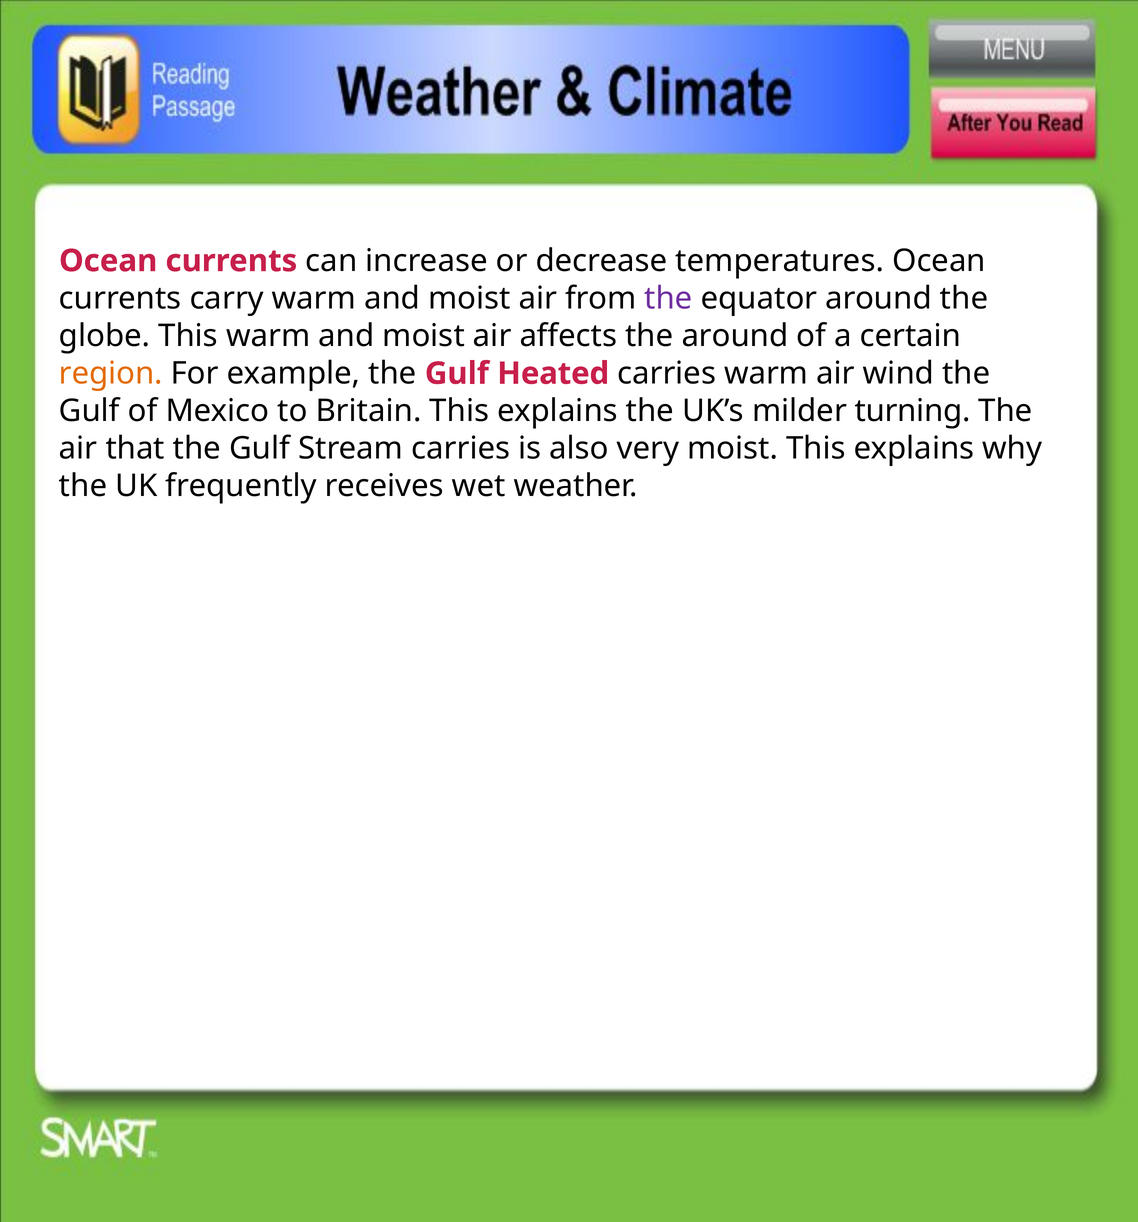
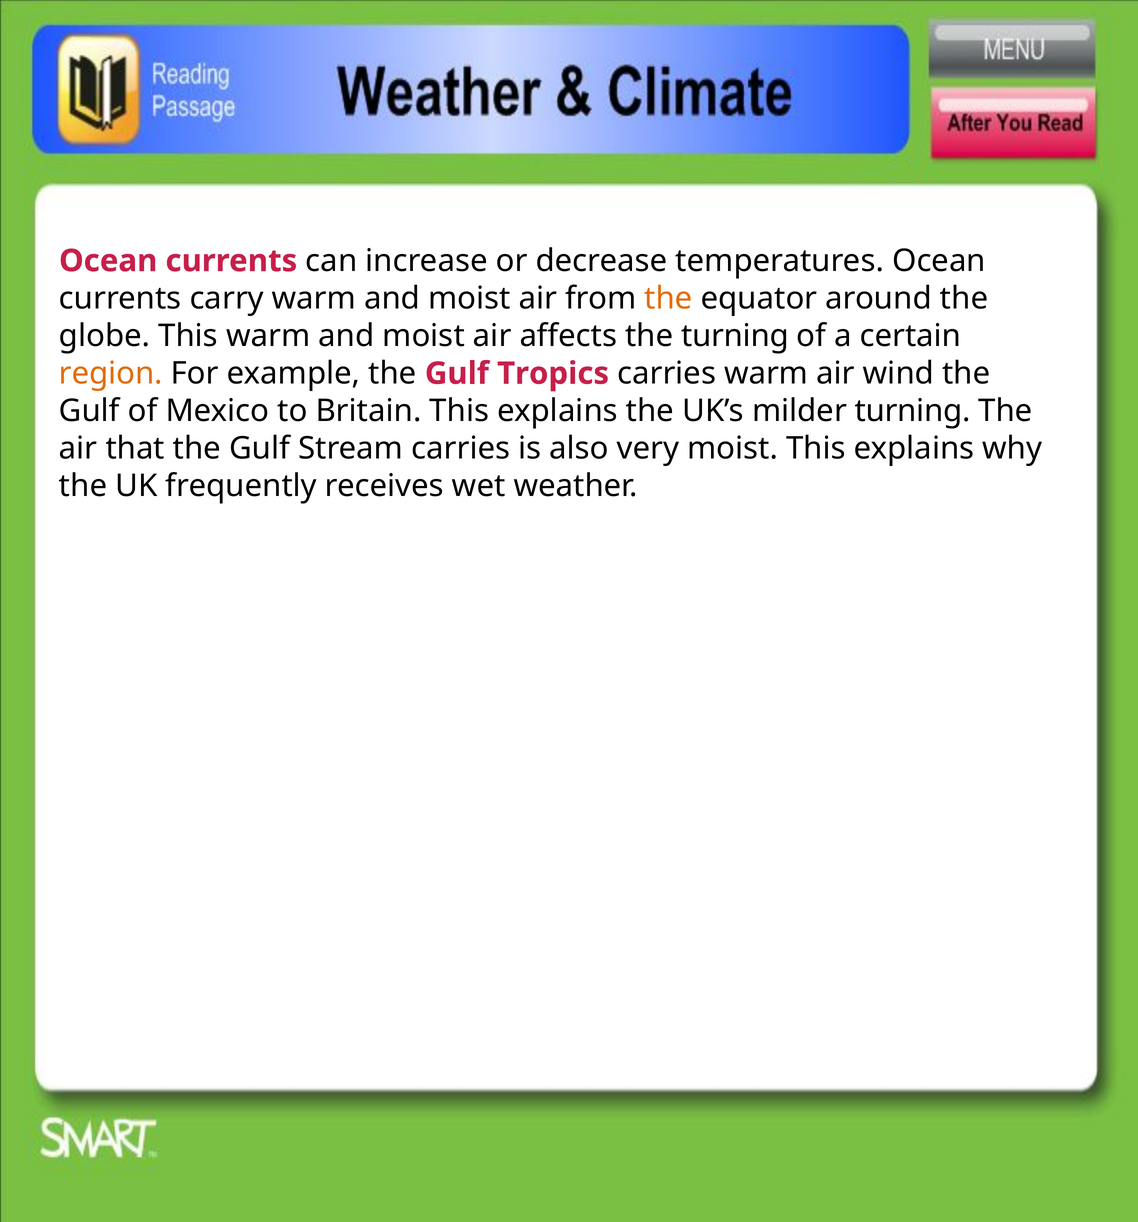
the at (668, 298) colour: purple -> orange
the around: around -> turning
Heated: Heated -> Tropics
